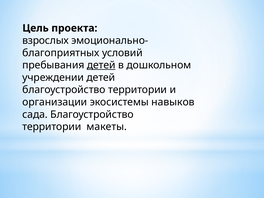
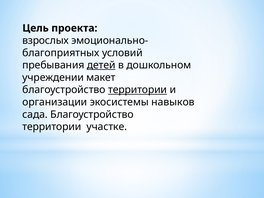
учреждении детей: детей -> макет
территории at (138, 90) underline: none -> present
макеты: макеты -> участке
